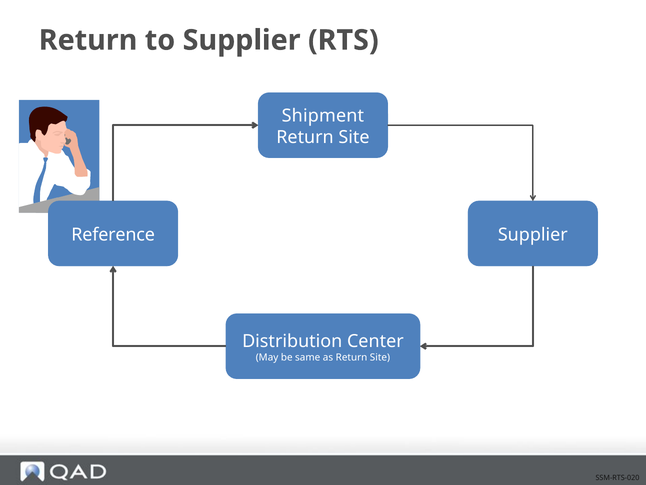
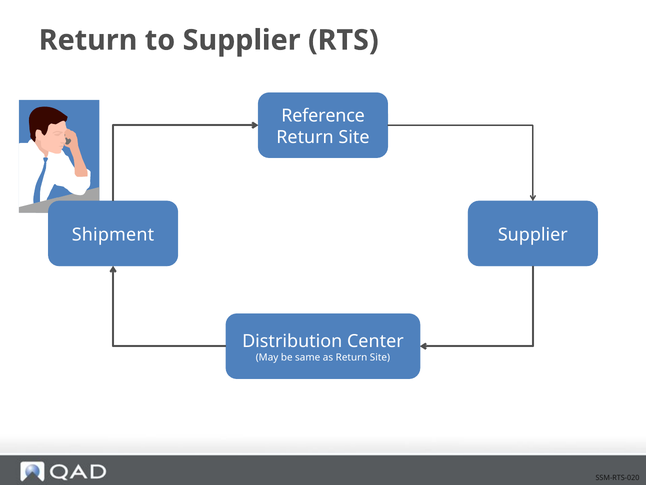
Shipment: Shipment -> Reference
Reference: Reference -> Shipment
